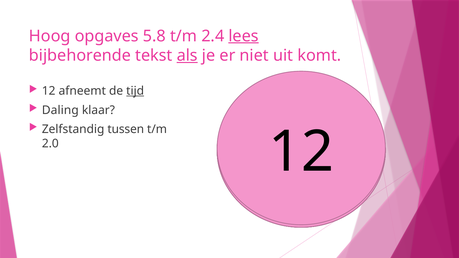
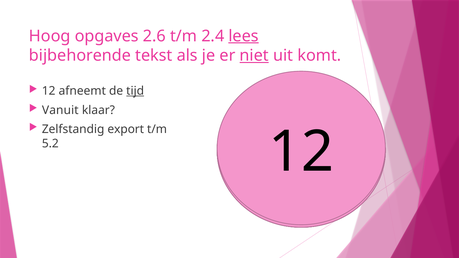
5.8: 5.8 -> 2.6
als underline: present -> none
niet underline: none -> present
Daling: Daling -> Vanuit
tussen: tussen -> export
2.0: 2.0 -> 5.2
